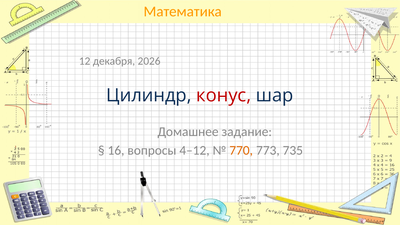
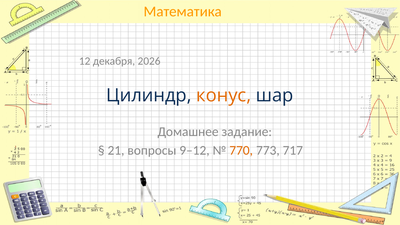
конус colour: red -> orange
16: 16 -> 21
4–12: 4–12 -> 9–12
735: 735 -> 717
